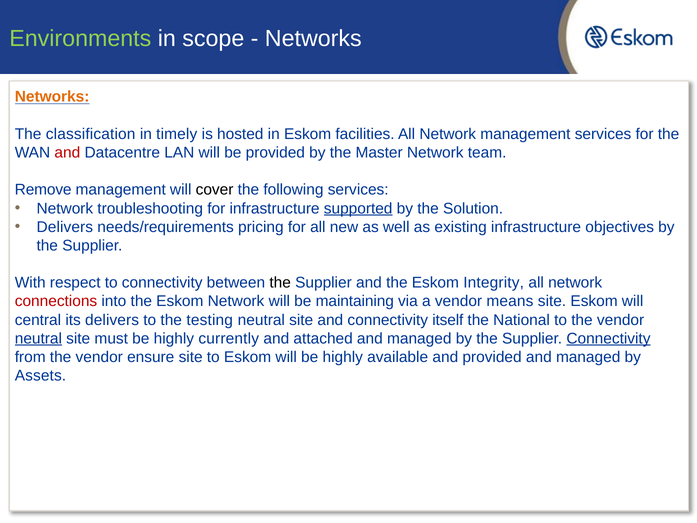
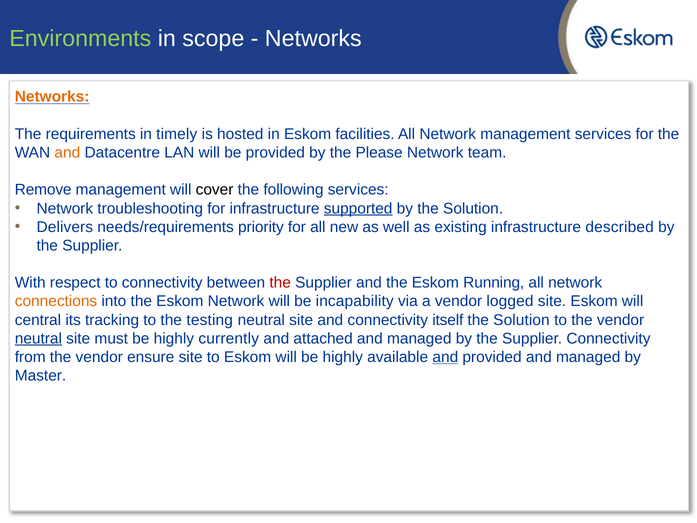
classification: classification -> requirements
and at (67, 153) colour: red -> orange
Master: Master -> Please
pricing: pricing -> priority
objectives: objectives -> described
the at (280, 283) colour: black -> red
Integrity: Integrity -> Running
connections colour: red -> orange
maintaining: maintaining -> incapability
means: means -> logged
its delivers: delivers -> tracking
National at (522, 320): National -> Solution
Connectivity at (608, 338) underline: present -> none
and at (445, 357) underline: none -> present
Assets: Assets -> Master
